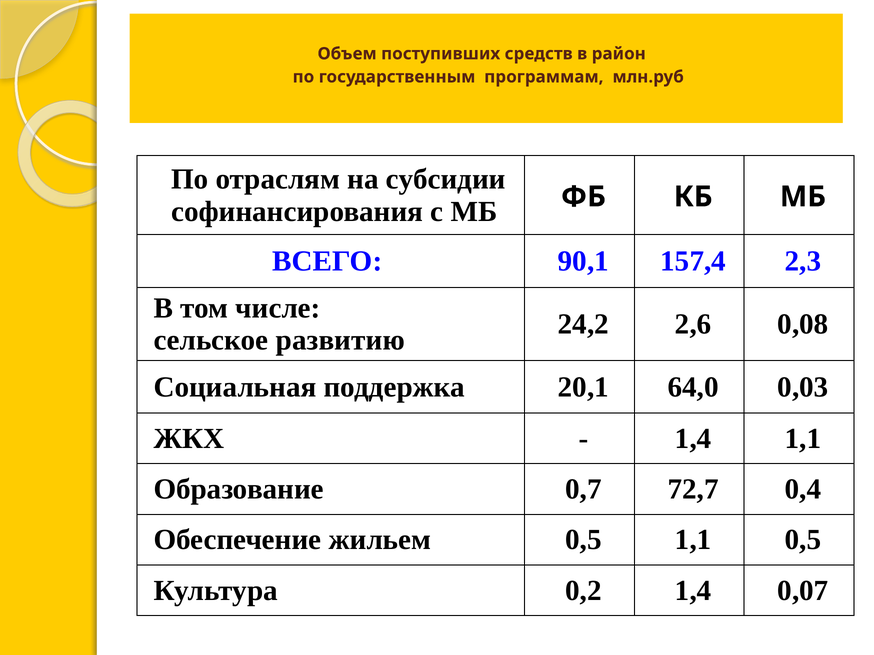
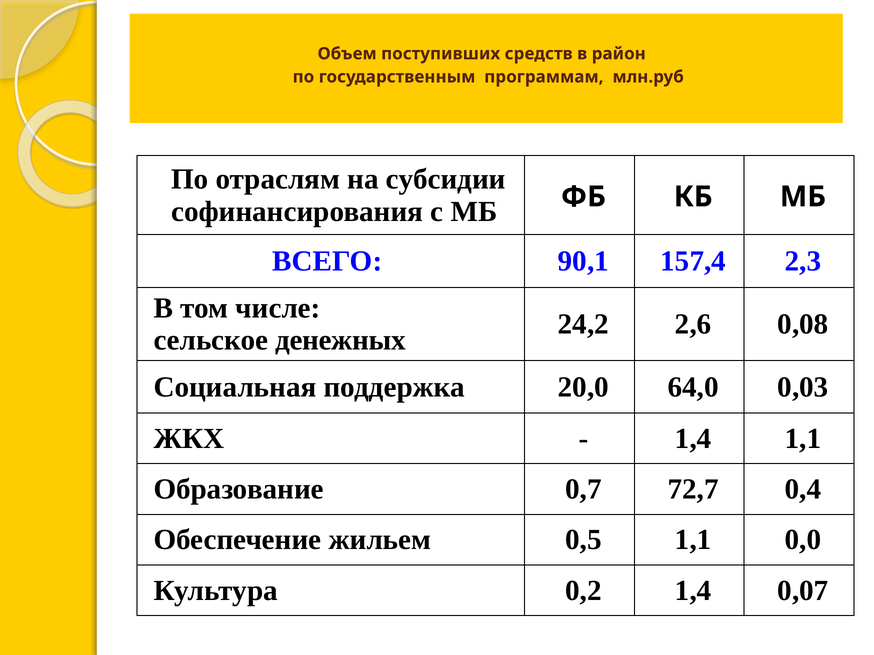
развитию: развитию -> денежных
20,1: 20,1 -> 20,0
1,1 0,5: 0,5 -> 0,0
